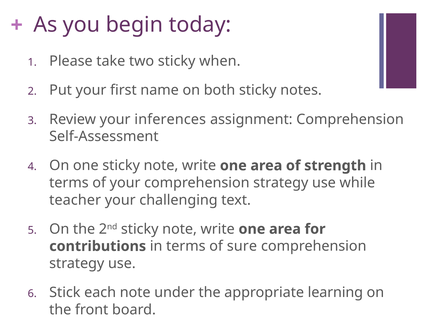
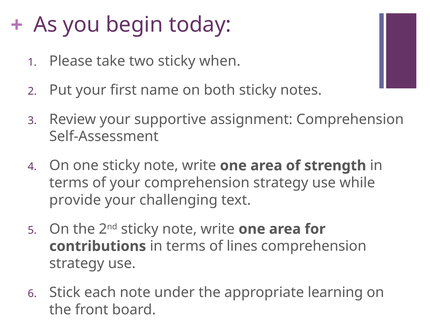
inferences: inferences -> supportive
teacher: teacher -> provide
sure: sure -> lines
